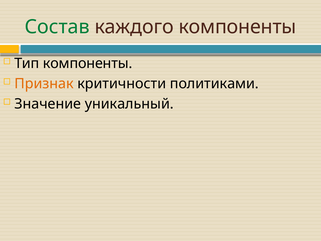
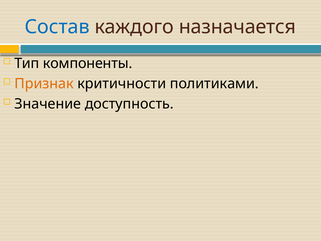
Состав colour: green -> blue
каждого компоненты: компоненты -> назначается
уникальный: уникальный -> доступность
